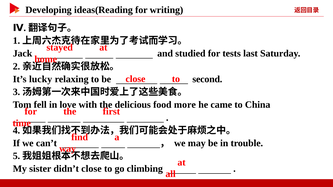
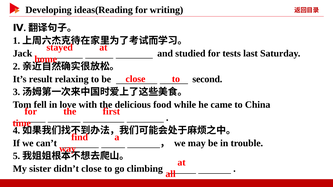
lucky: lucky -> result
more: more -> while
